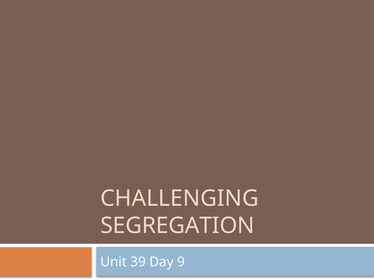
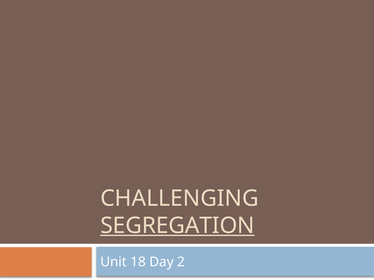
SEGREGATION underline: none -> present
39: 39 -> 18
9: 9 -> 2
